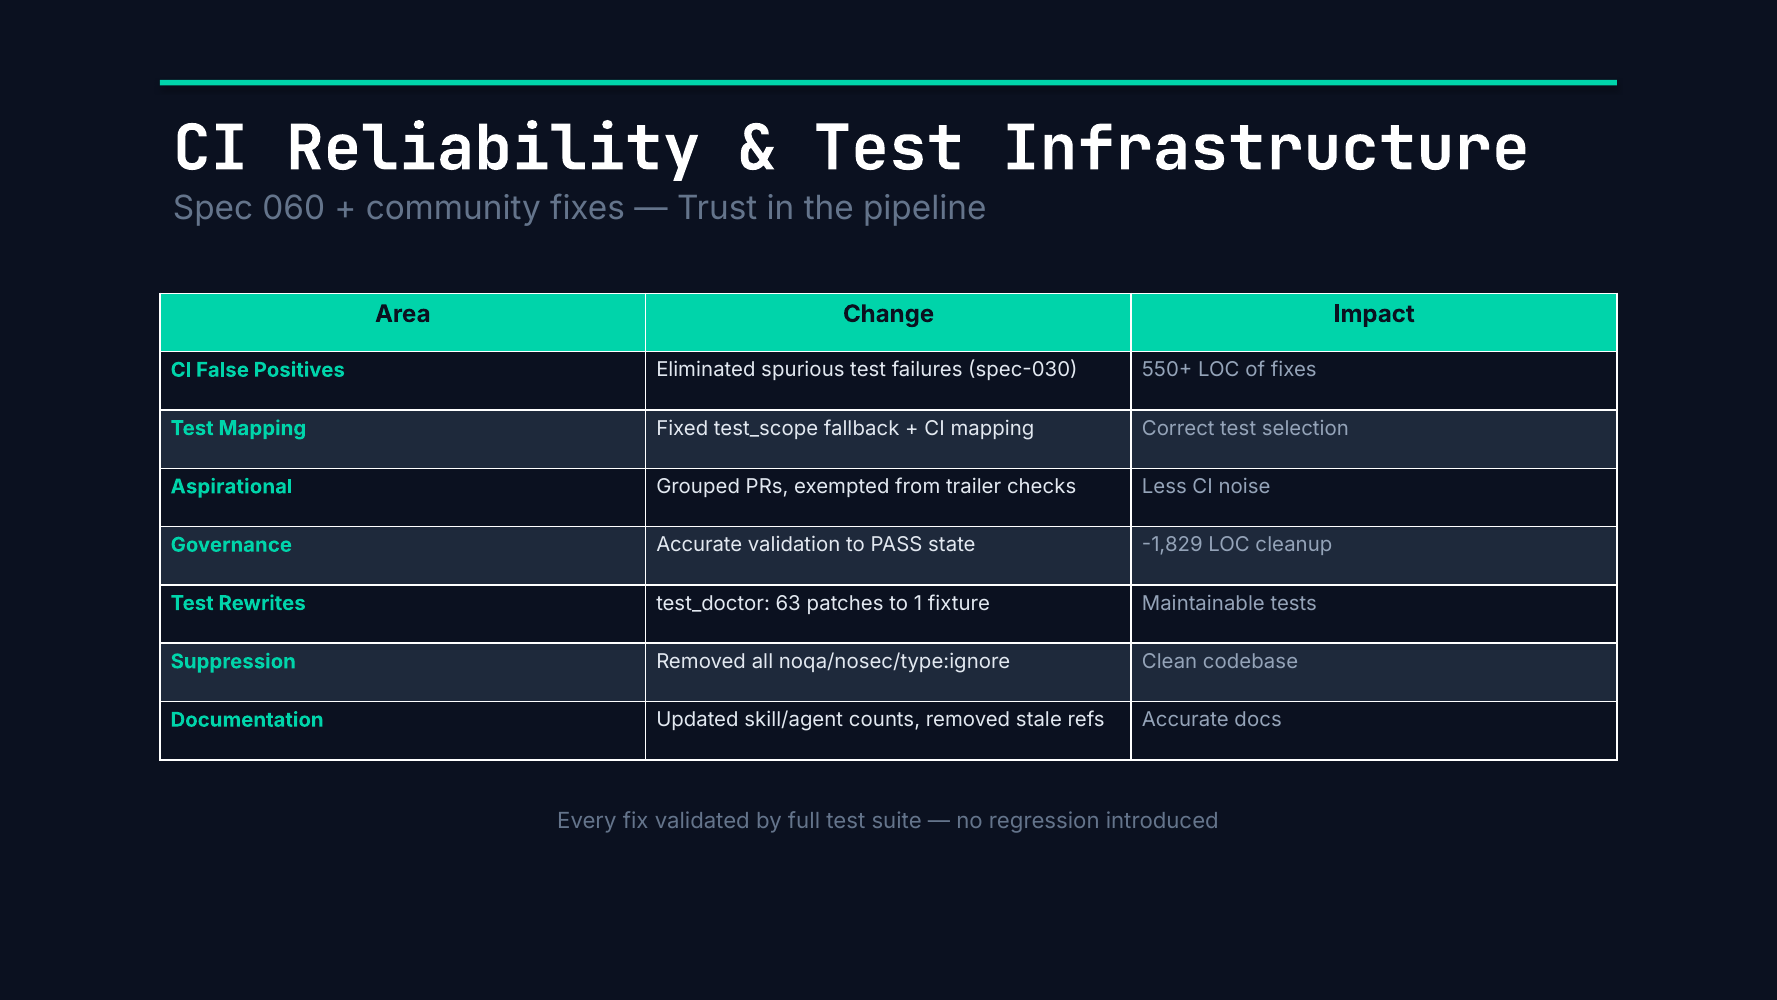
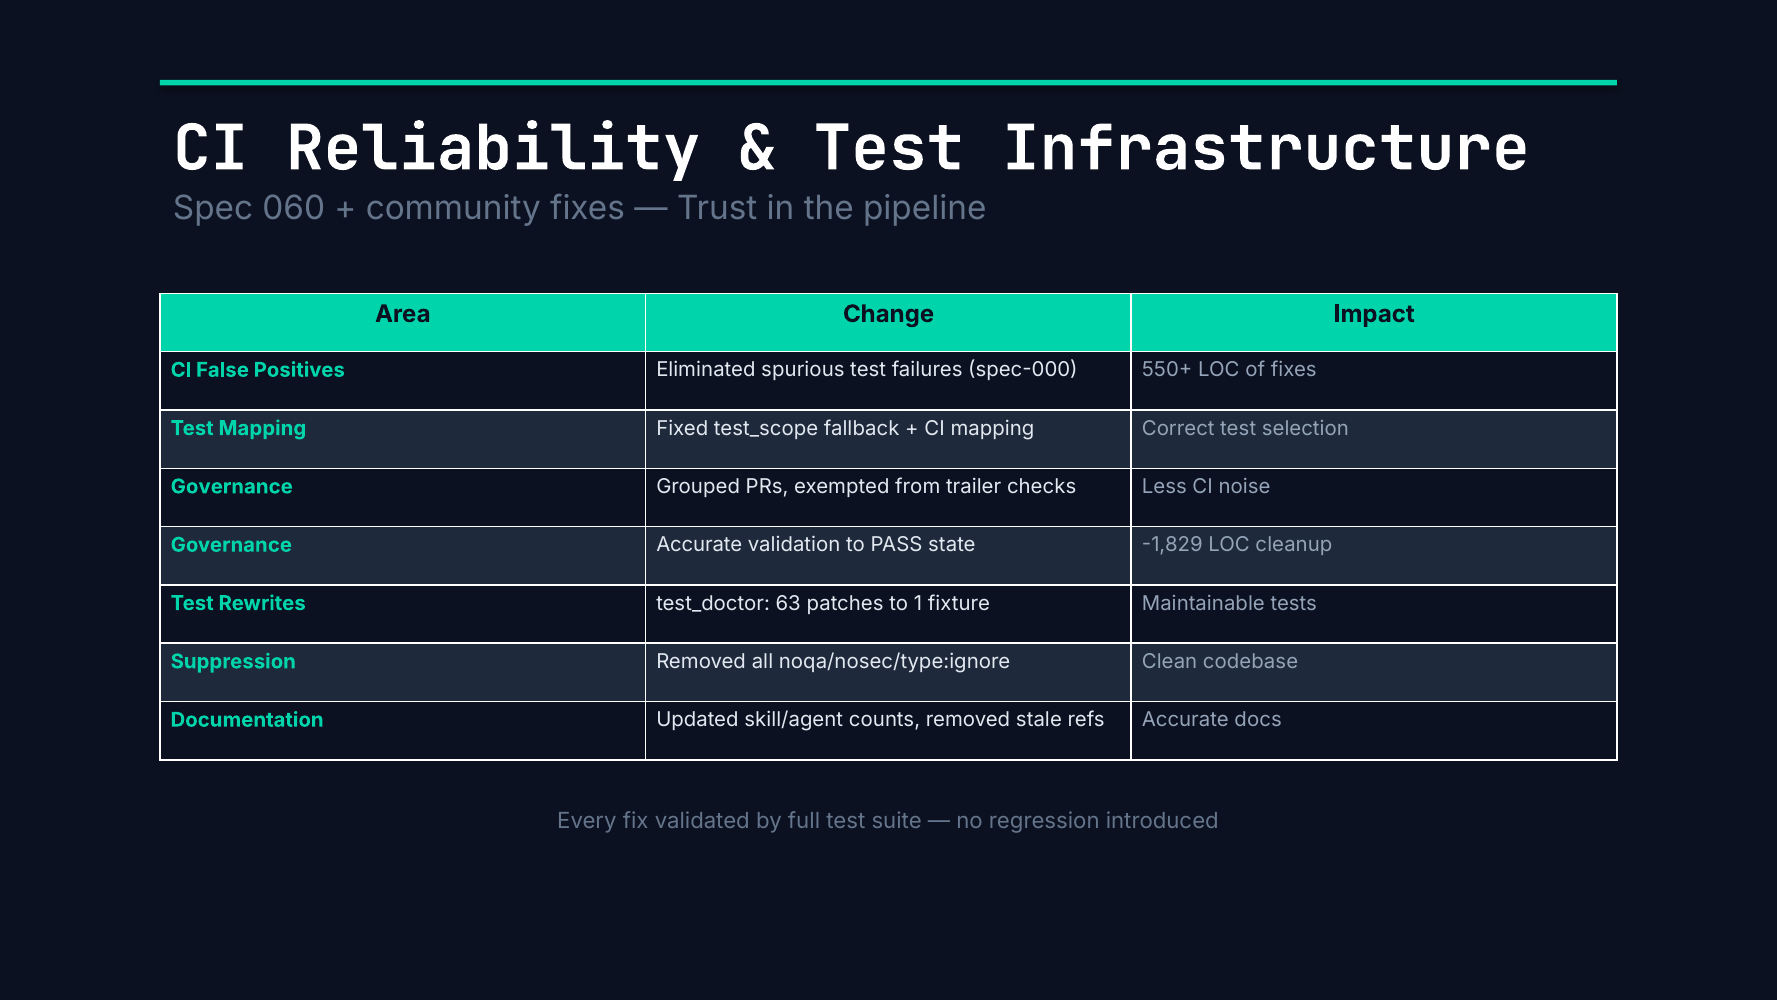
spec-030: spec-030 -> spec-000
Aspirational at (232, 486): Aspirational -> Governance
